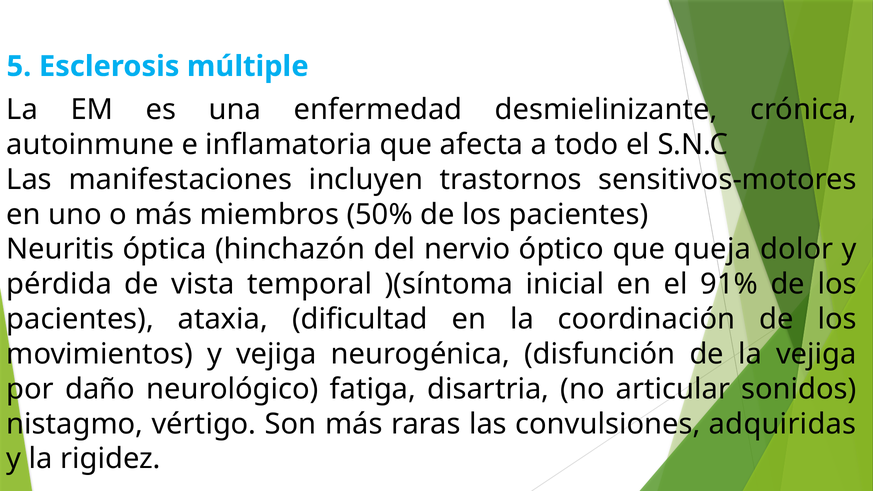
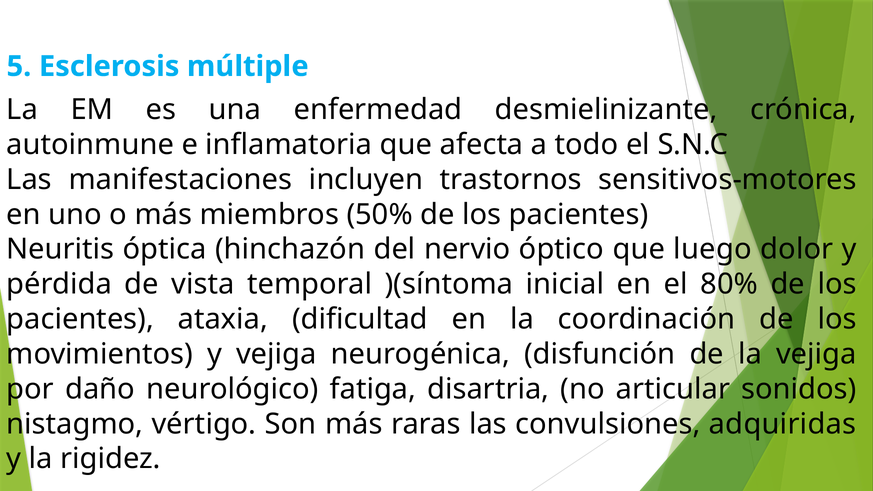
queja: queja -> luego
91%: 91% -> 80%
